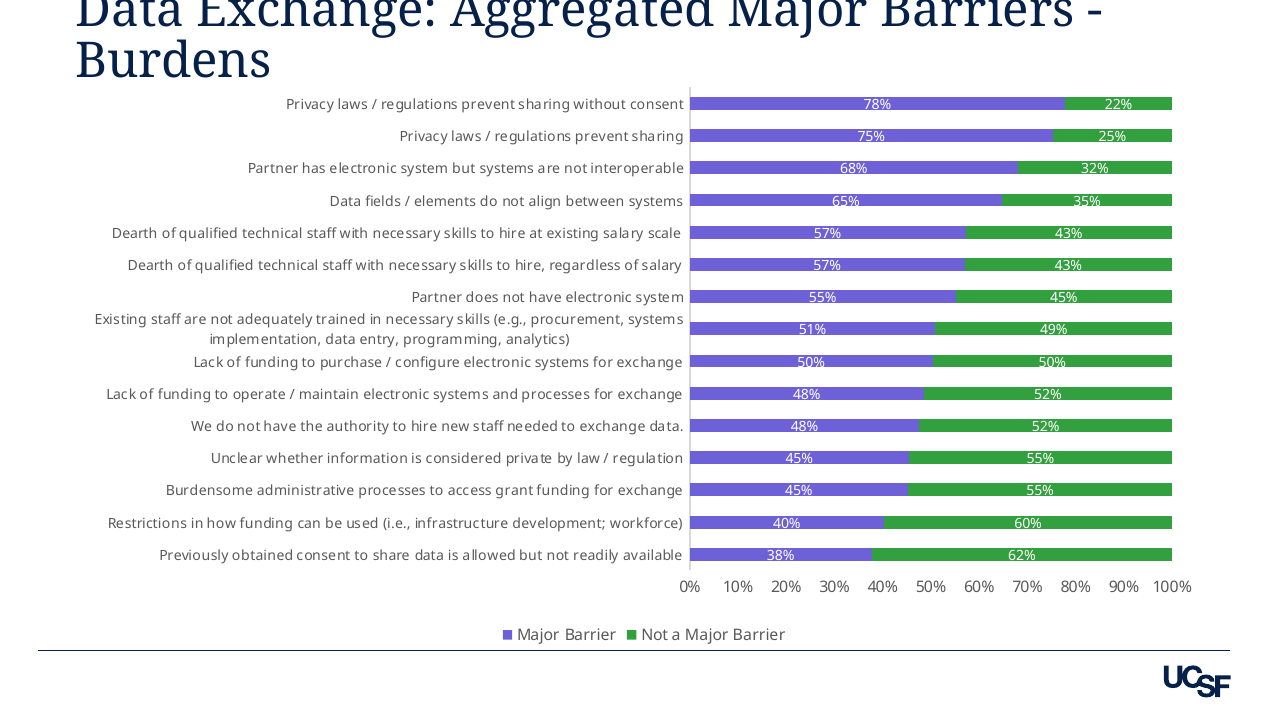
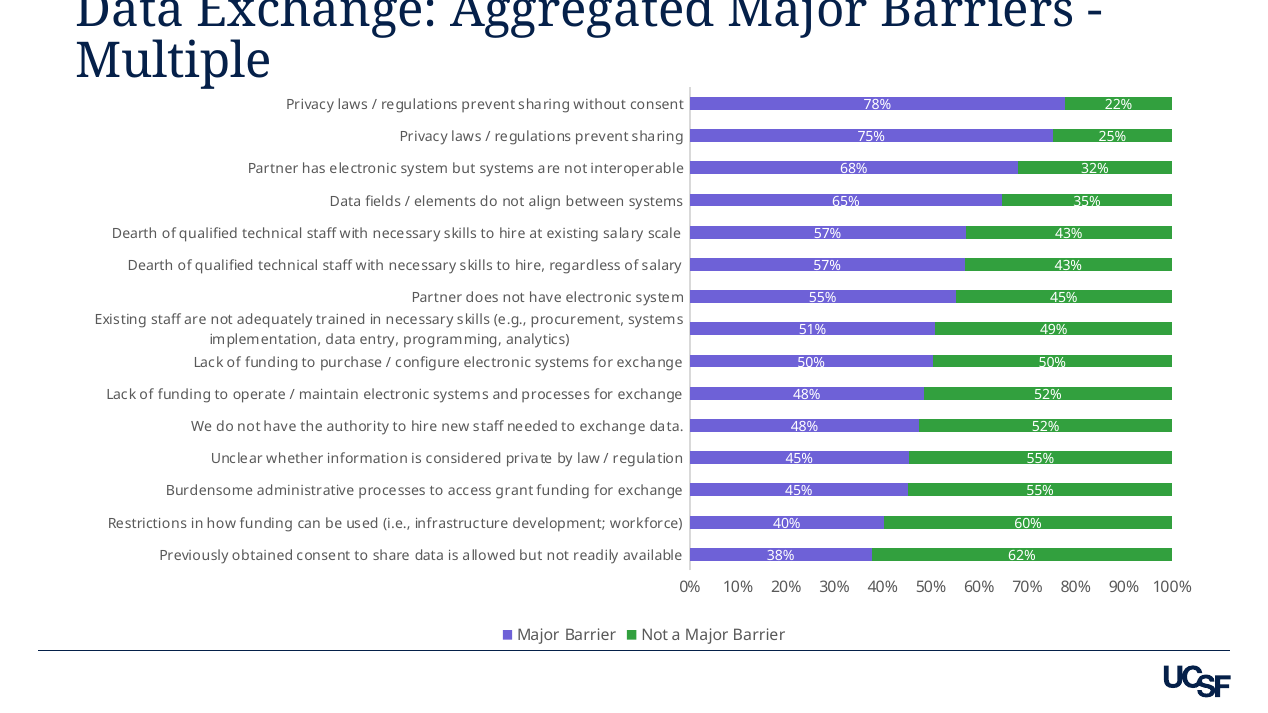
Burdens: Burdens -> Multiple
